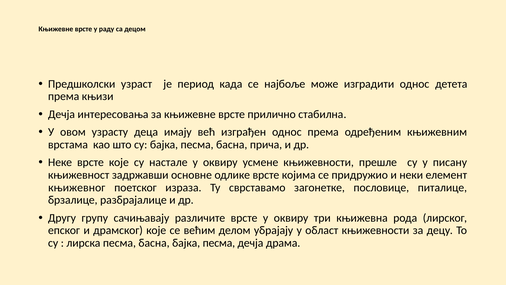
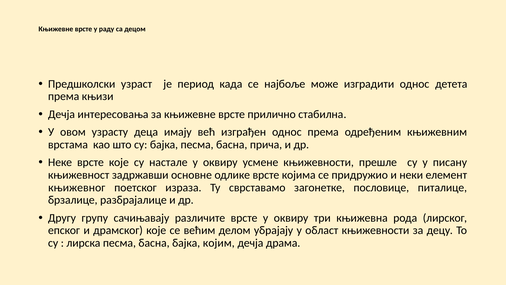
басна бајка песма: песма -> којим
